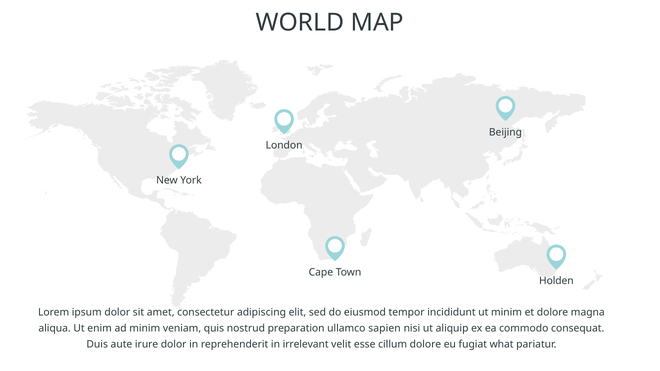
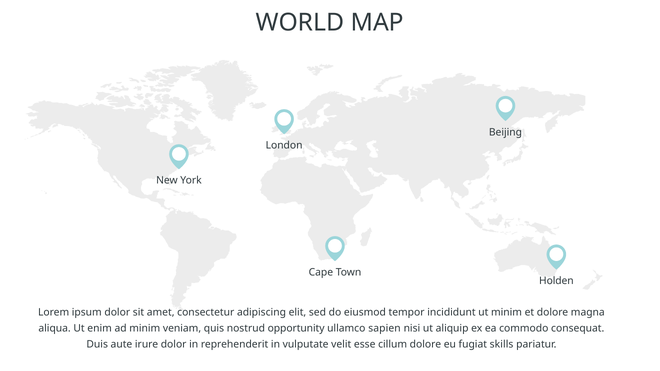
preparation: preparation -> opportunity
irrelevant: irrelevant -> vulputate
what: what -> skills
